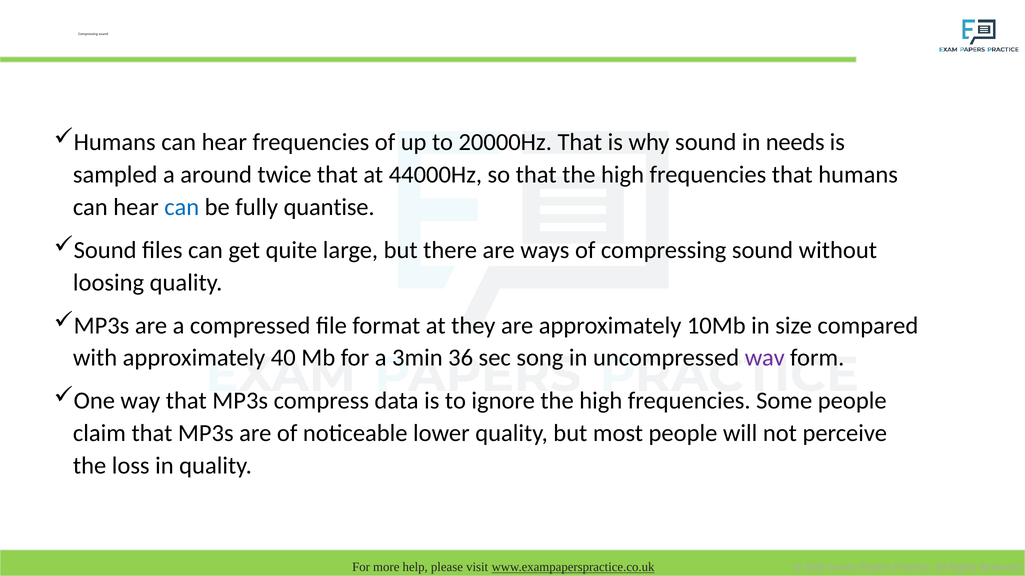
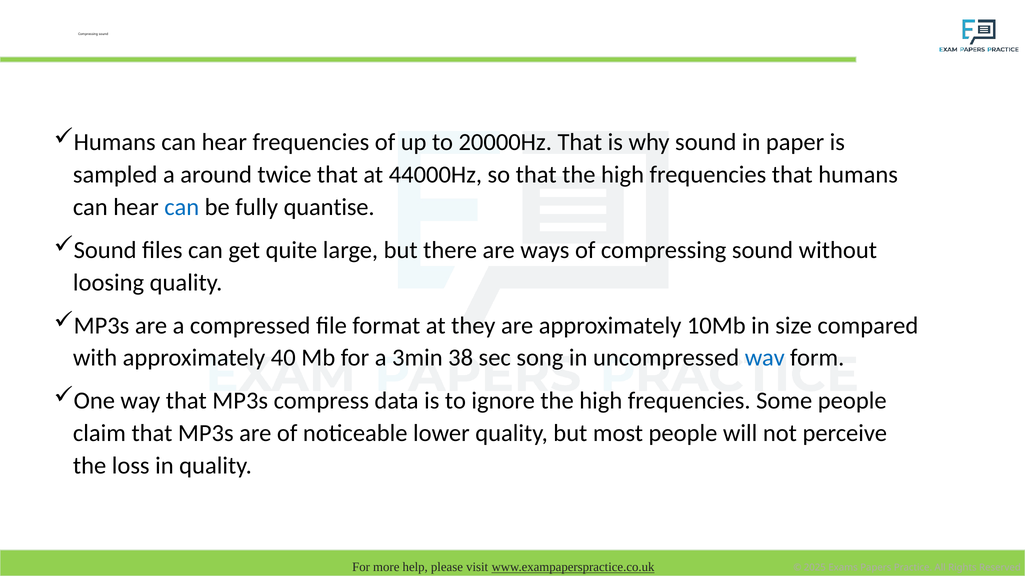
needs: needs -> paper
36: 36 -> 38
wav colour: purple -> blue
